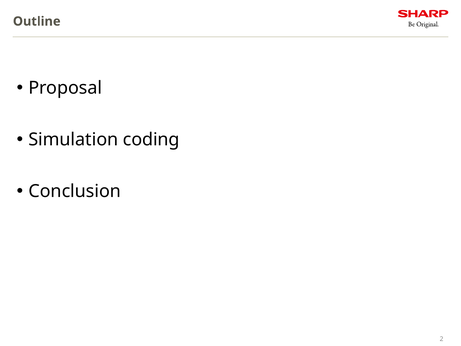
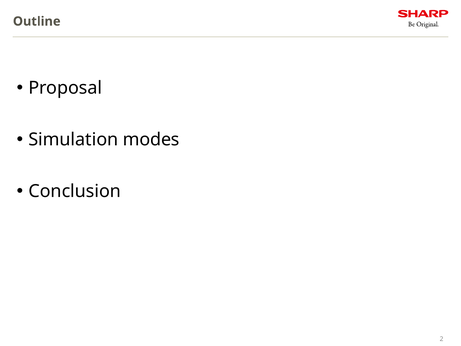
coding: coding -> modes
